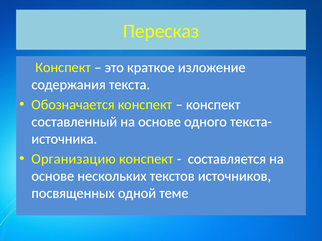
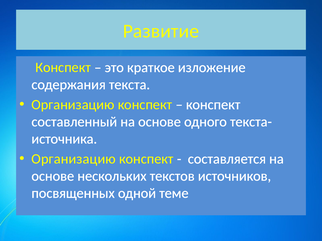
Пересказ: Пересказ -> Развитие
Обозначается at (73, 105): Обозначается -> Организацию
